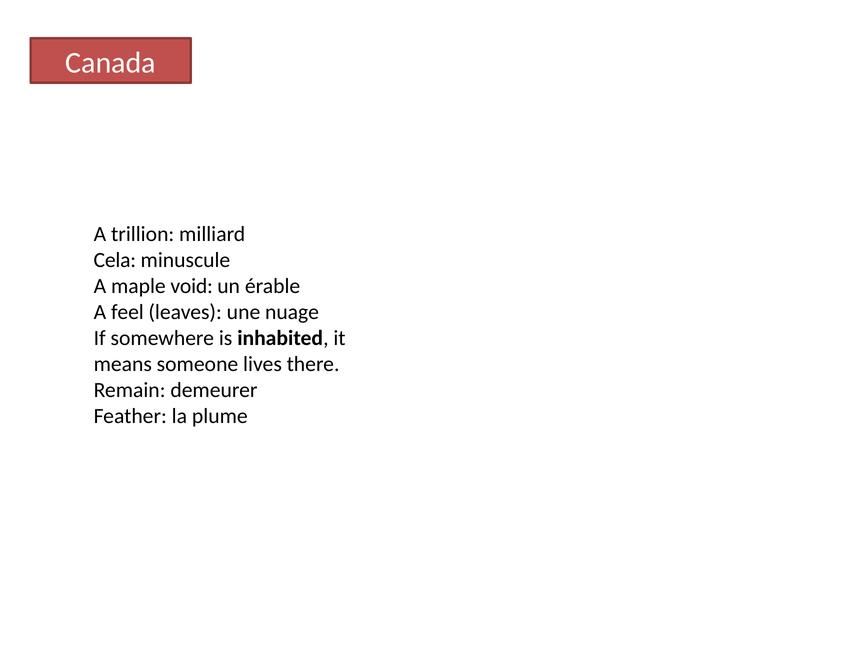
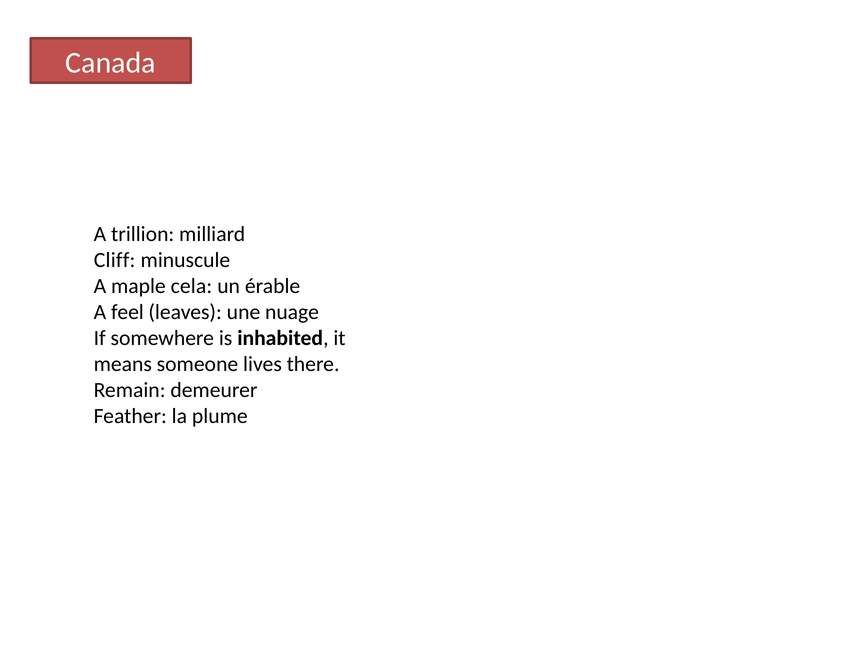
Cela: Cela -> Cliff
void: void -> cela
